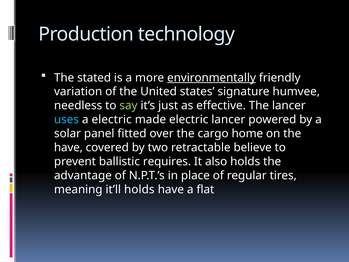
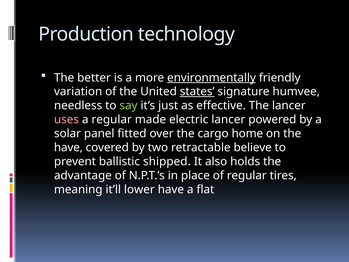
stated: stated -> better
states underline: none -> present
uses colour: light blue -> pink
a electric: electric -> regular
requires: requires -> shipped
it’ll holds: holds -> lower
